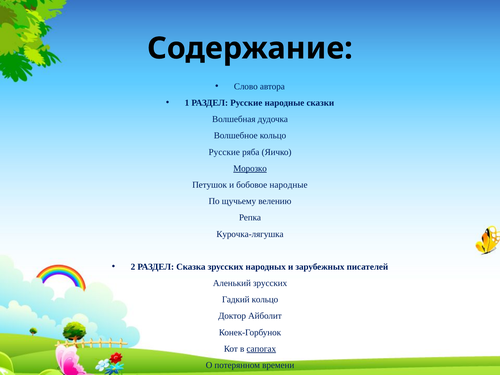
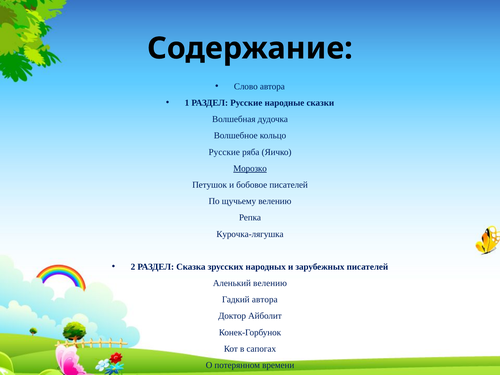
бобовое народные: народные -> писателей
Аленький зрусских: зрусских -> велению
Гадкий кольцо: кольцо -> автора
сапогах underline: present -> none
